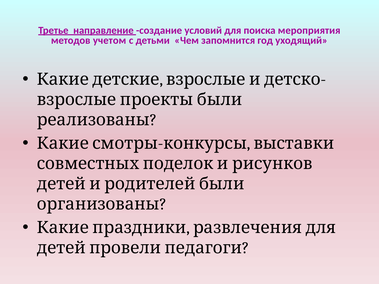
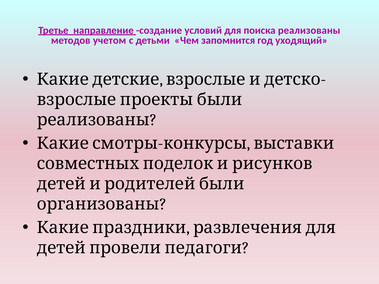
поиска мероприятия: мероприятия -> реализованы
